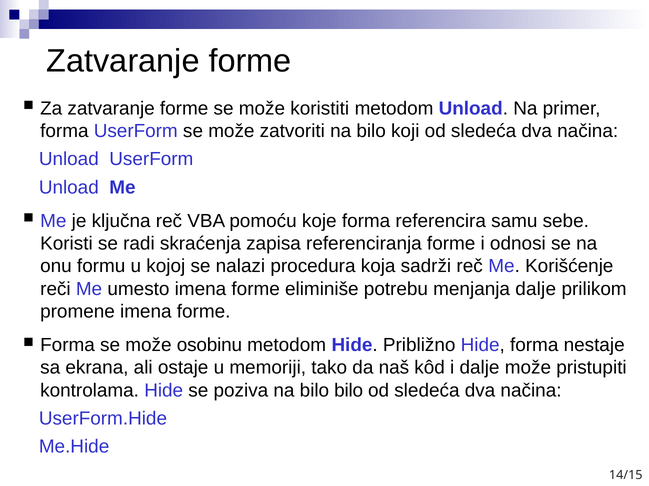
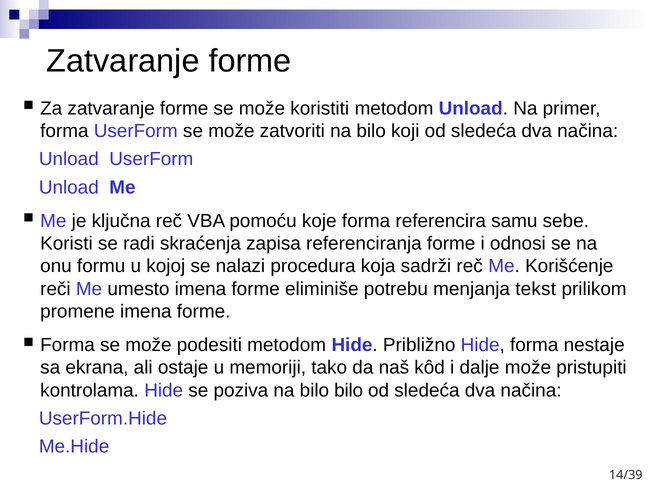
menjanja dalje: dalje -> tekst
osobinu: osobinu -> podesiti
14/15: 14/15 -> 14/39
